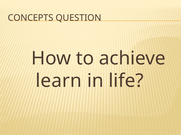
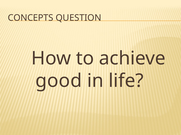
learn: learn -> good
